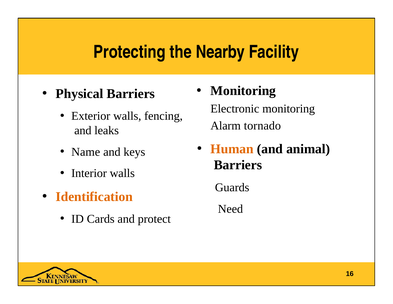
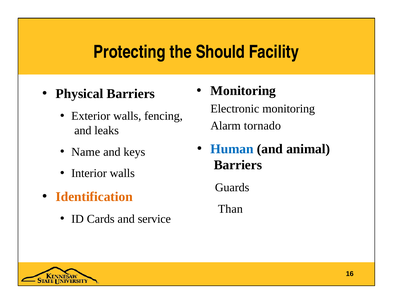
Nearby: Nearby -> Should
Human colour: orange -> blue
Need: Need -> Than
protect: protect -> service
